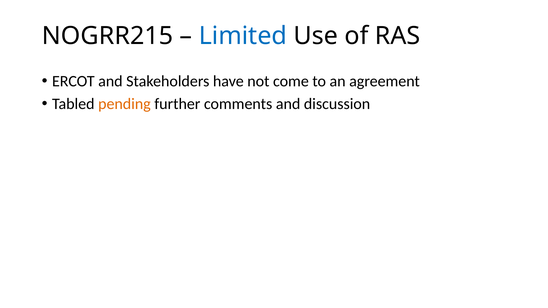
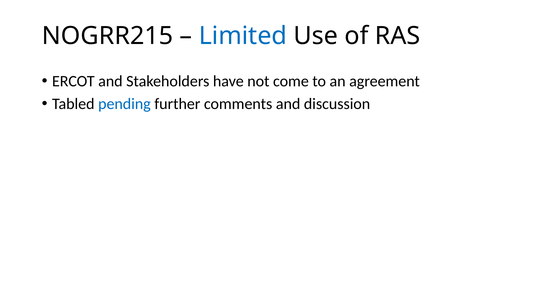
pending colour: orange -> blue
